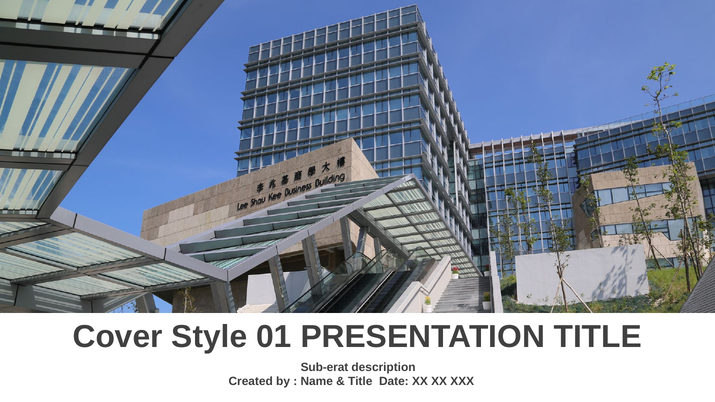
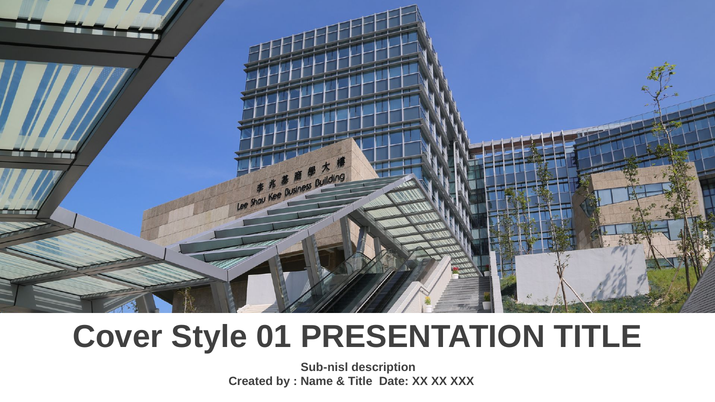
Sub-erat: Sub-erat -> Sub-nisl
